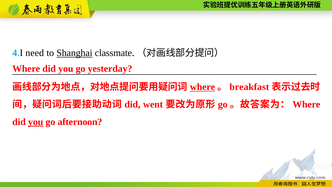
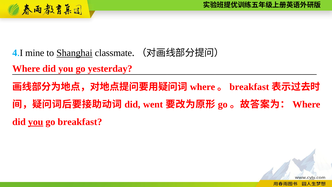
need: need -> mine
where at (203, 87) underline: present -> none
go afternoon: afternoon -> breakfast
